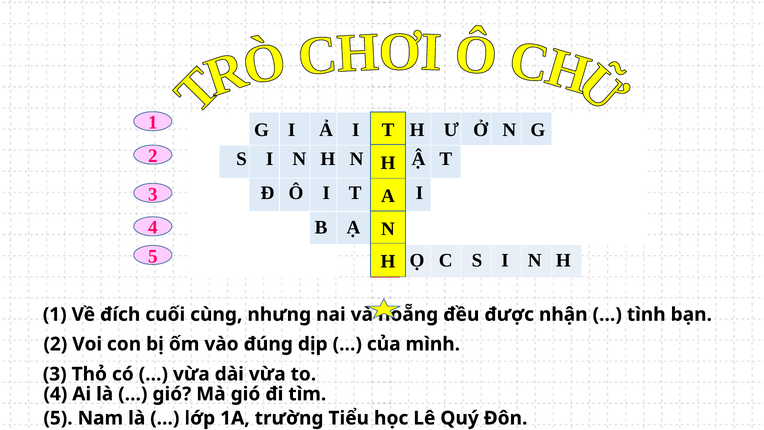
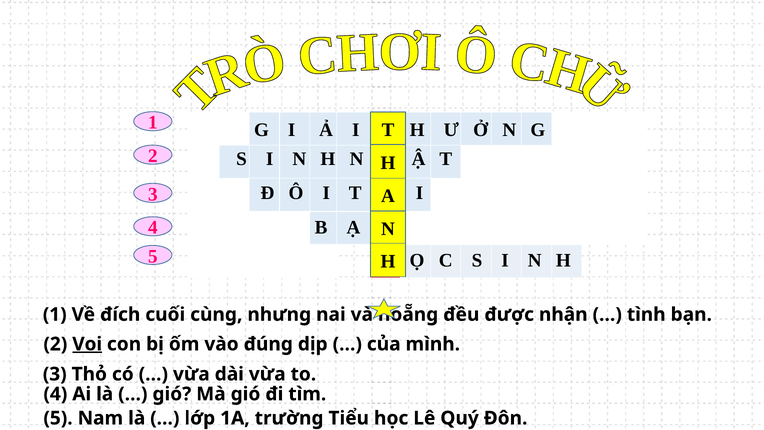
Voi underline: none -> present
